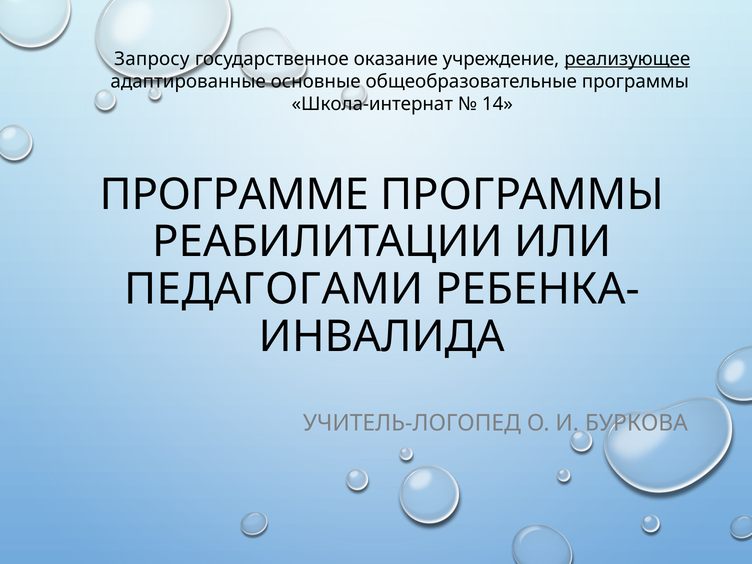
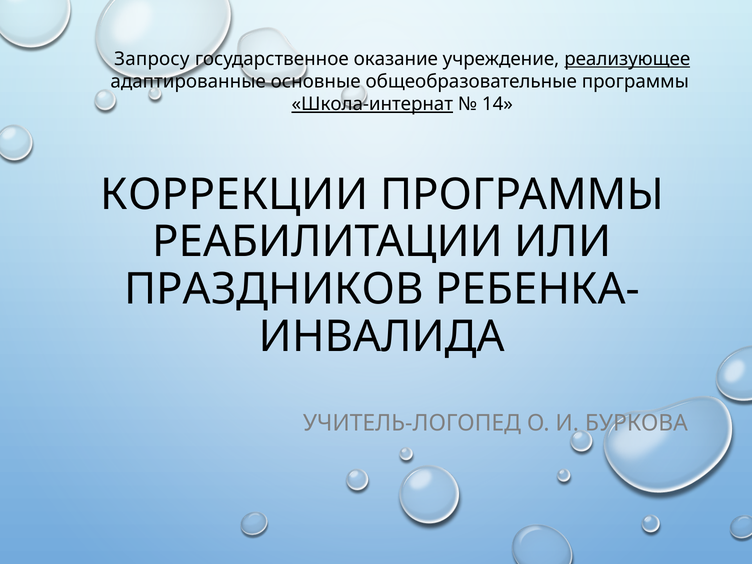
Школа-интернат underline: none -> present
ПРОГРАММЕ: ПРОГРАММЕ -> КОРРЕКЦИИ
ПЕДАГОГАМИ: ПЕДАГОГАМИ -> ПРАЗДНИКОВ
